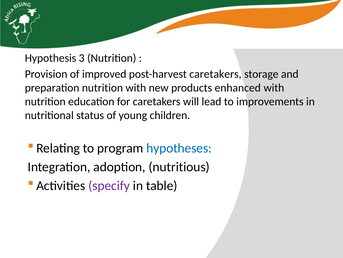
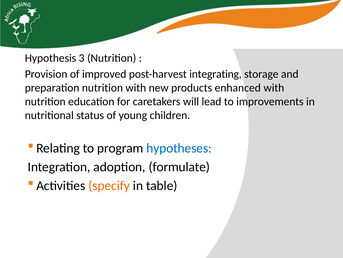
post-harvest caretakers: caretakers -> integrating
nutritious: nutritious -> formulate
specify colour: purple -> orange
